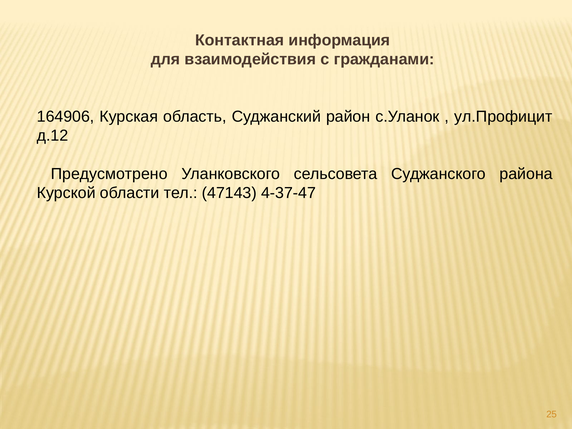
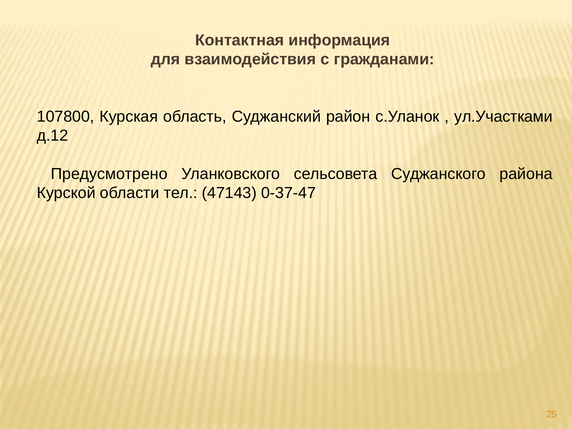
164906: 164906 -> 107800
ул.Профицит: ул.Профицит -> ул.Участками
4-37-47: 4-37-47 -> 0-37-47
